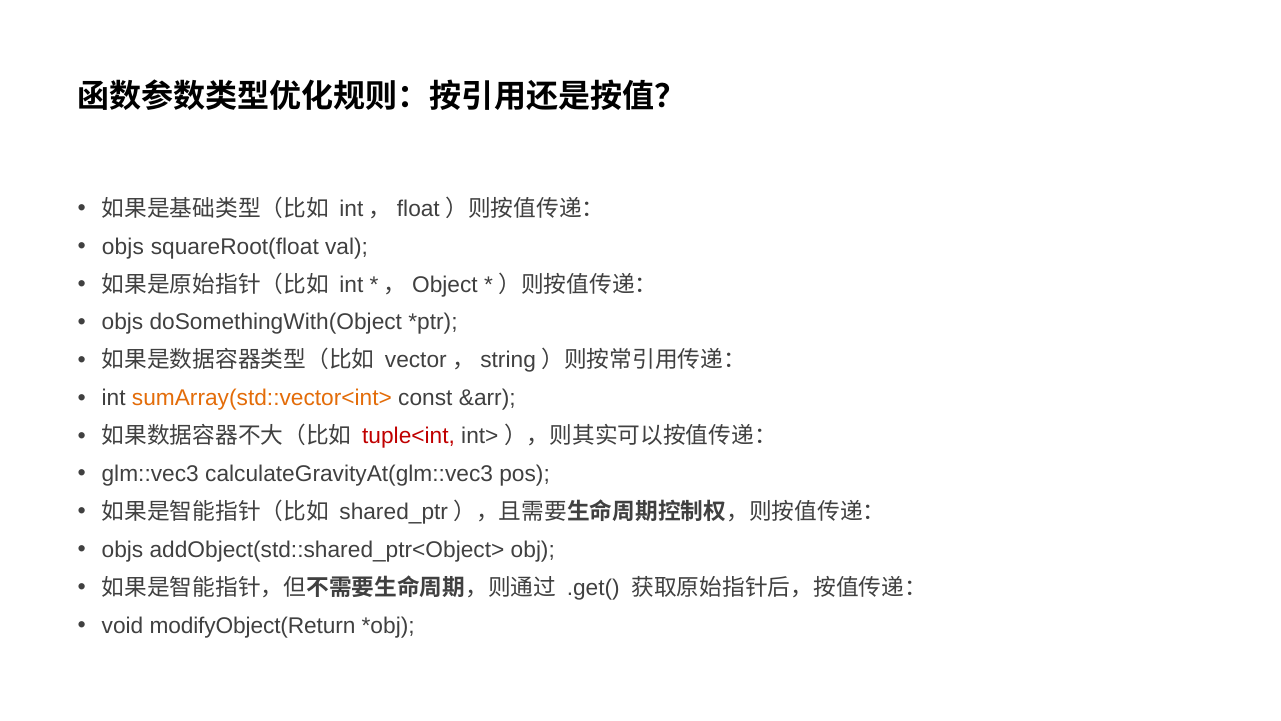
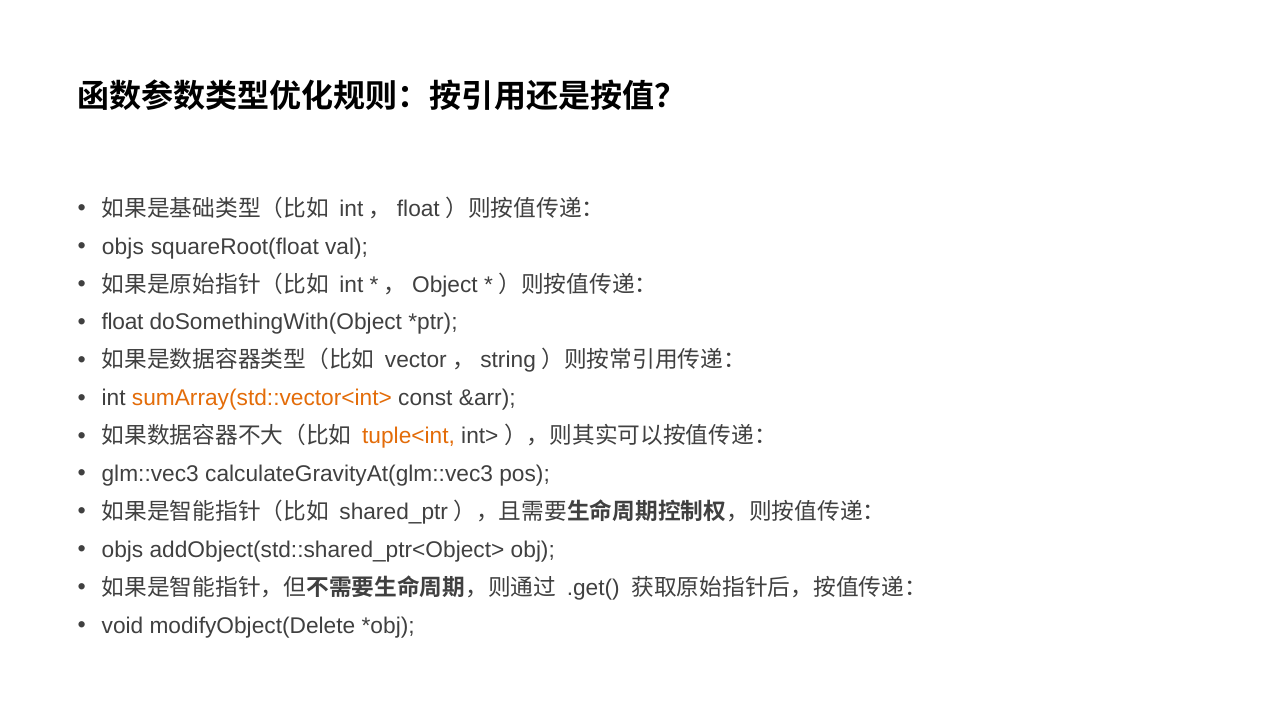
objs at (122, 322): objs -> float
tuple<int colour: red -> orange
modifyObject(Return: modifyObject(Return -> modifyObject(Delete
